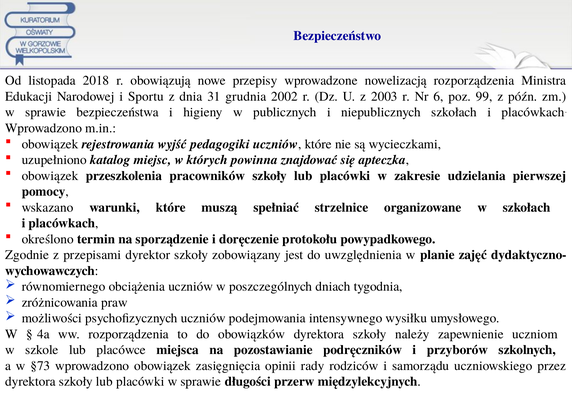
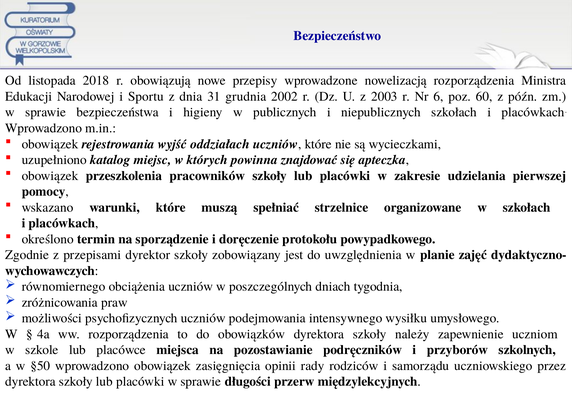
99: 99 -> 60
pedagogiki: pedagogiki -> oddziałach
§73: §73 -> §50
